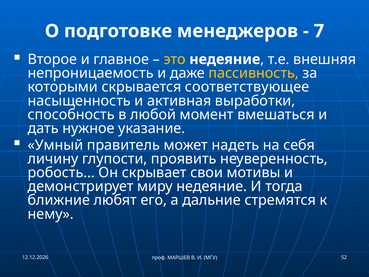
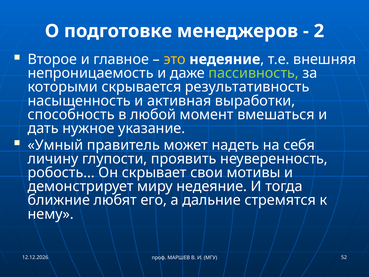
7: 7 -> 2
пассивность colour: yellow -> light green
соответствующее: соответствующее -> результативность
